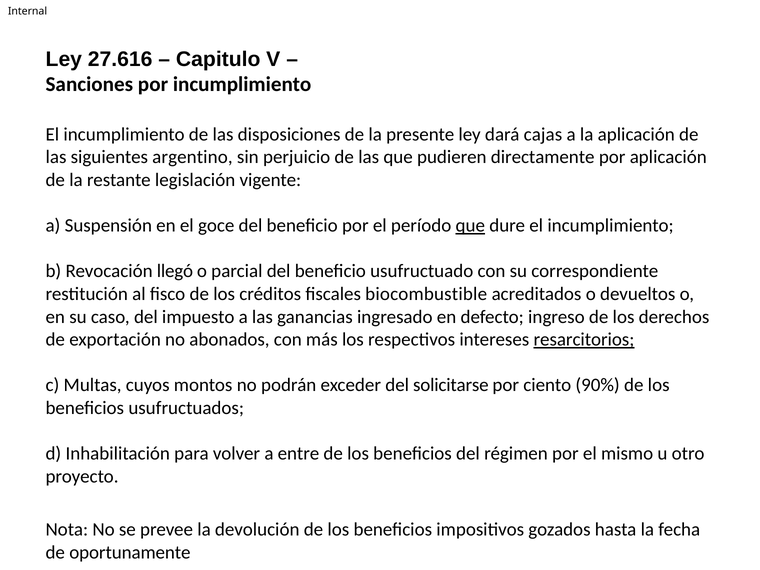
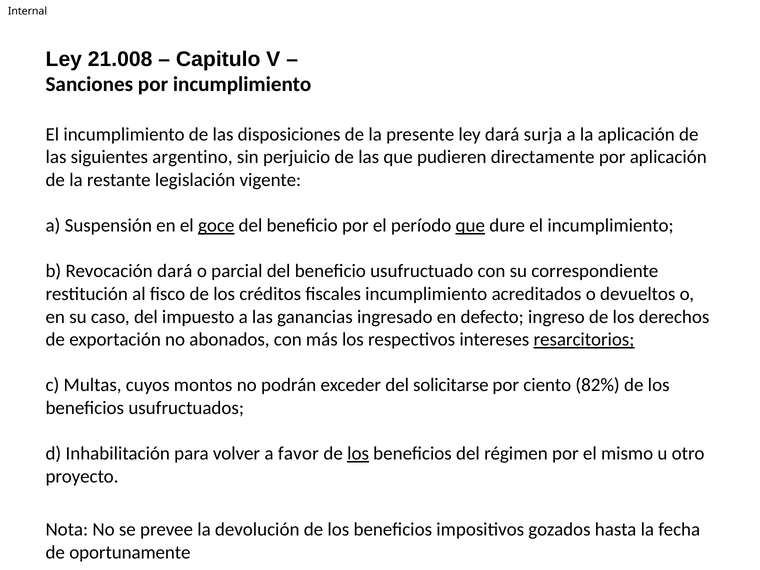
27.616: 27.616 -> 21.008
cajas: cajas -> surja
goce underline: none -> present
Revocación llegó: llegó -> dará
fiscales biocombustible: biocombustible -> incumplimiento
90%: 90% -> 82%
entre: entre -> favor
los at (358, 454) underline: none -> present
